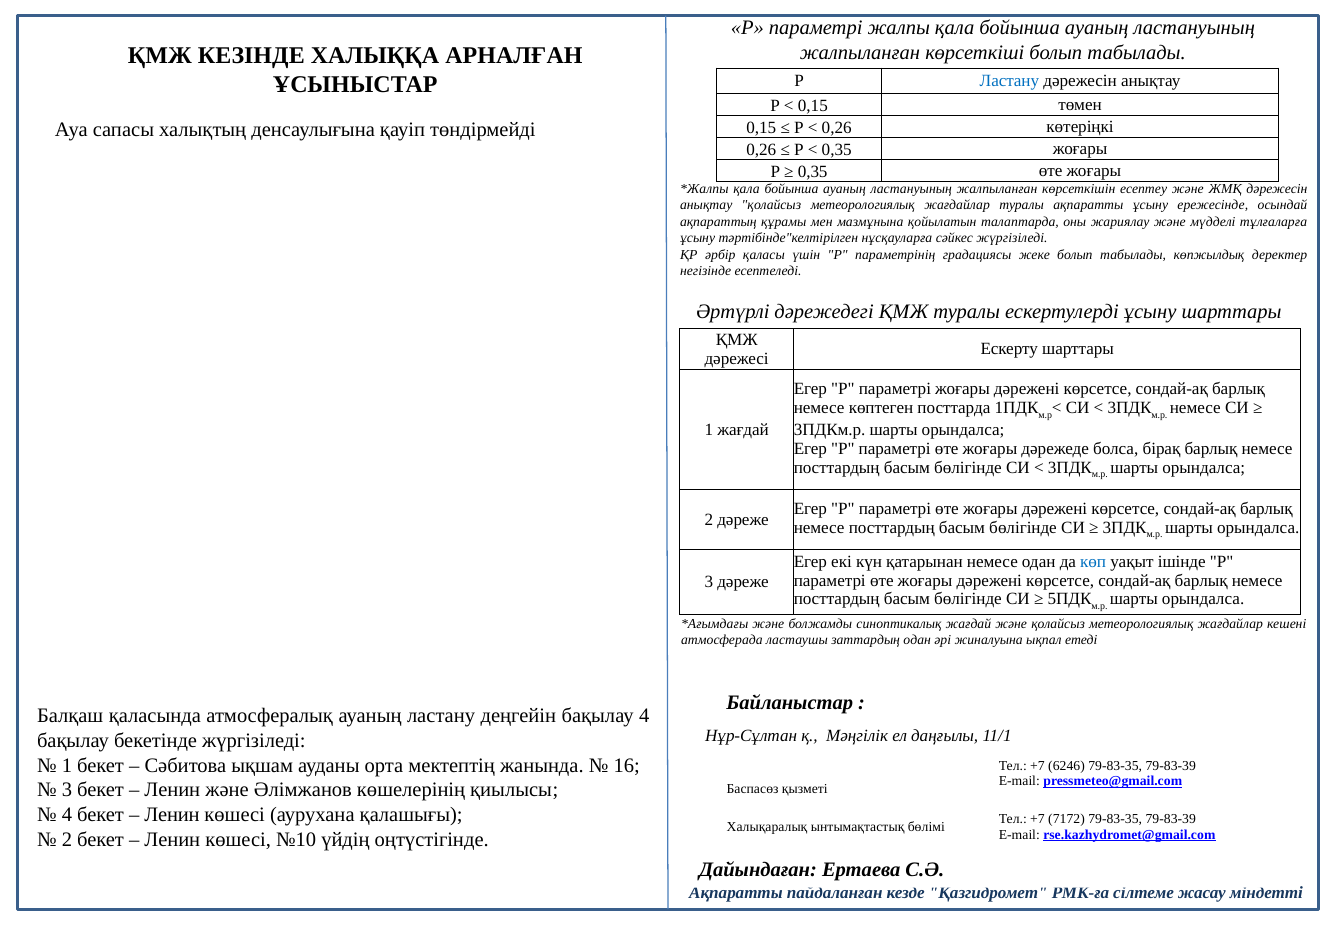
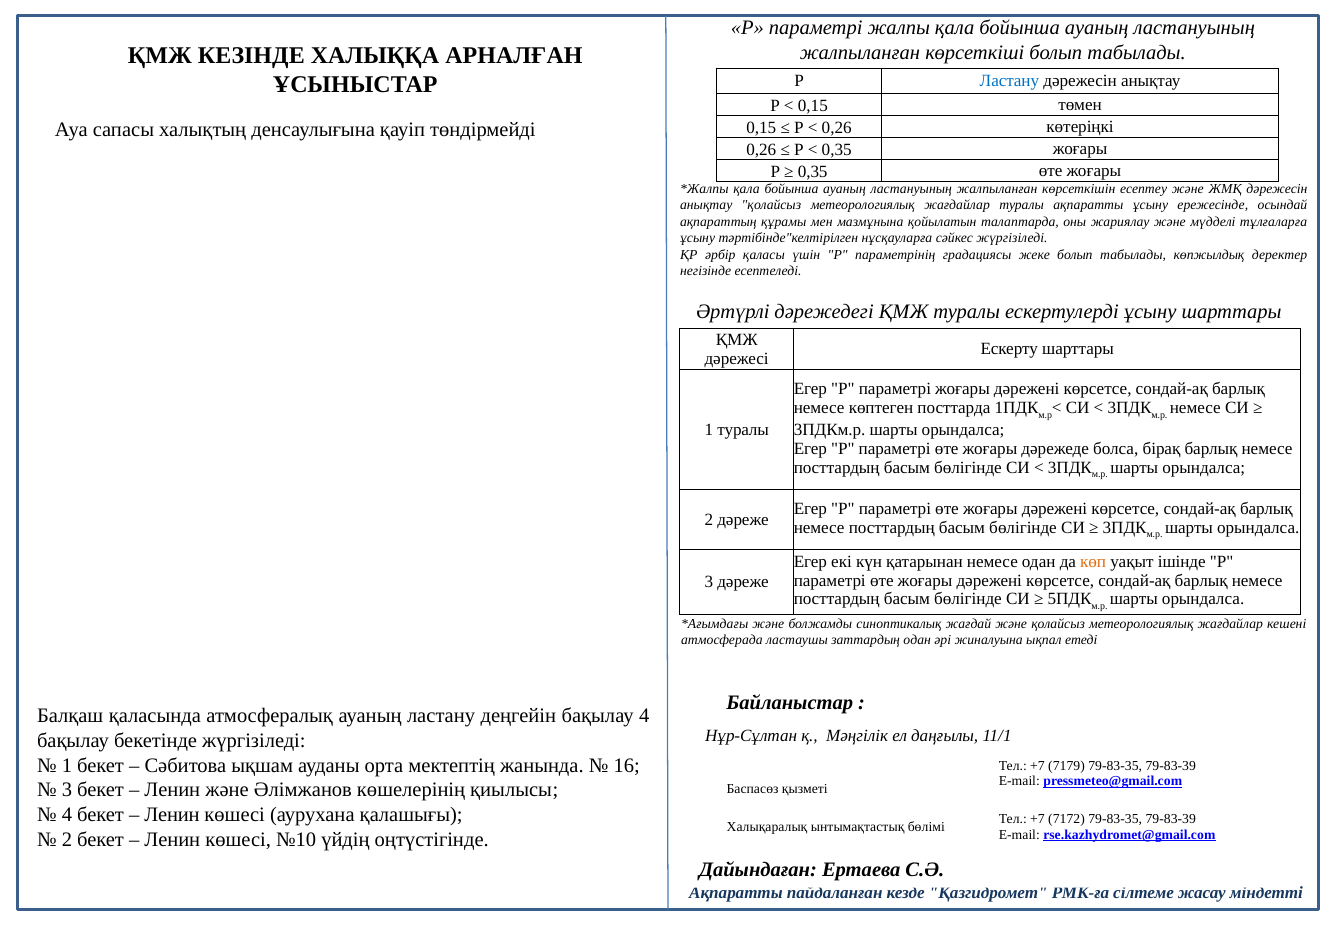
1 жағдай: жағдай -> туралы
көп colour: blue -> orange
6246: 6246 -> 7179
